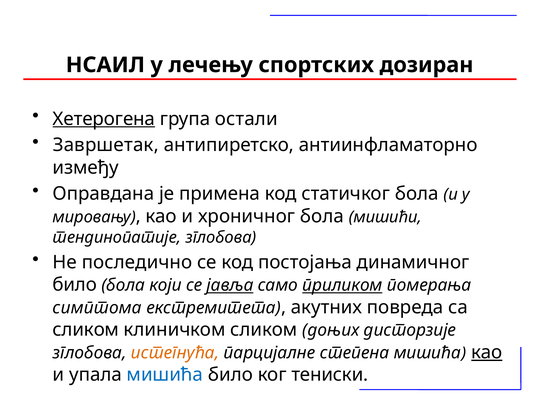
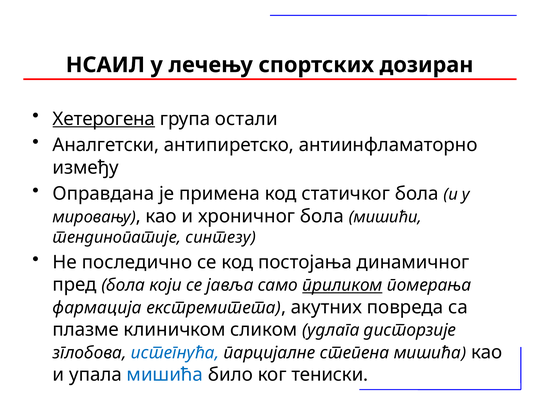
Завршетак: Завршетак -> Аналгетски
тендинопатије зглобова: зглобова -> синтезу
било at (75, 285): било -> пред
јавља underline: present -> none
симптома: симптома -> фармација
сликом at (86, 330): сликом -> плазме
доњих: доњих -> удлага
истегнућа colour: orange -> blue
као at (487, 352) underline: present -> none
